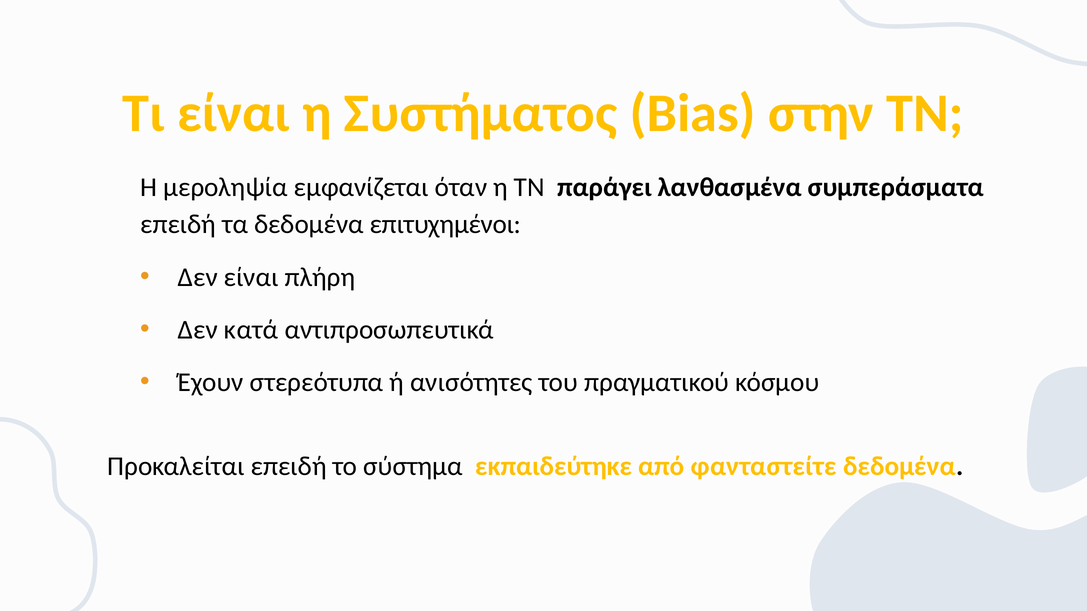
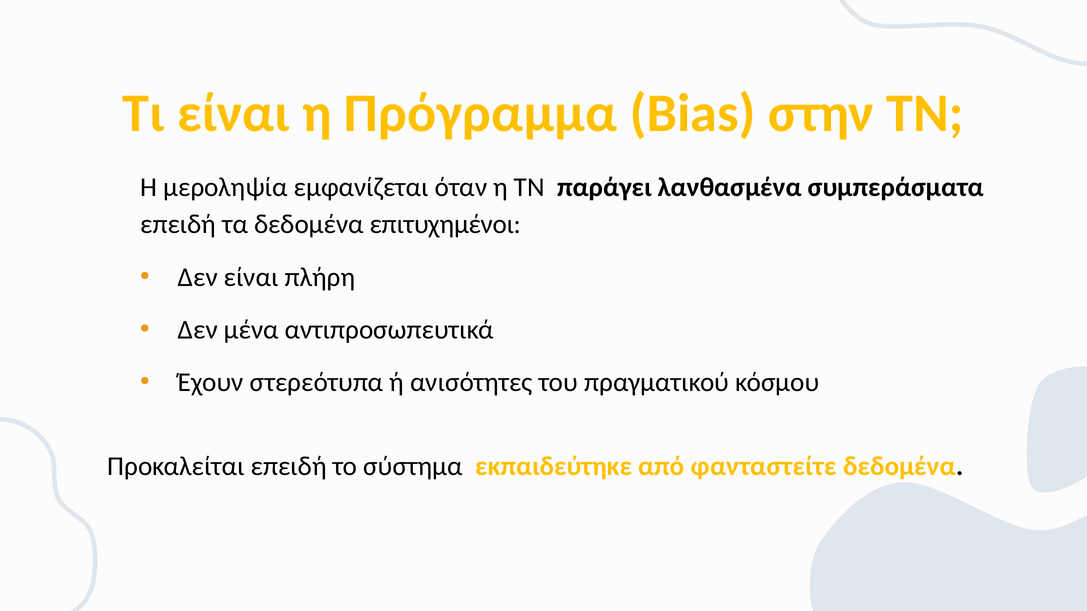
Συστήματος: Συστήματος -> Πρόγραμμα
κατά: κατά -> μένα
